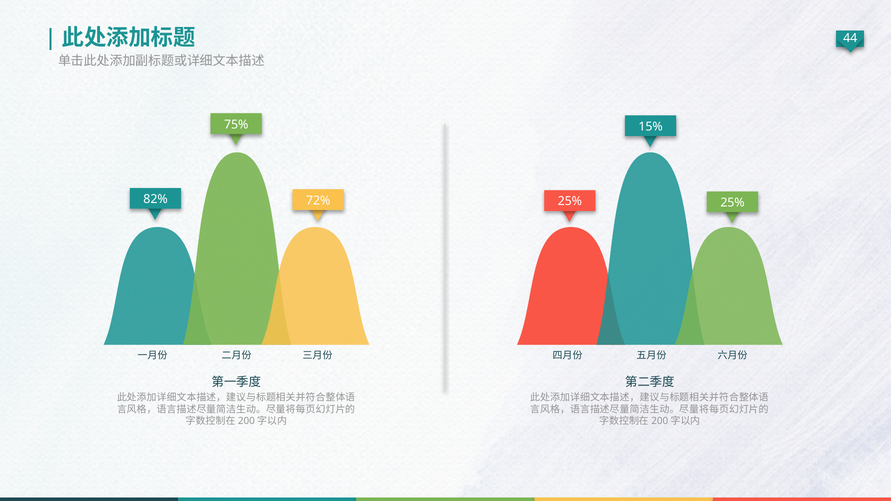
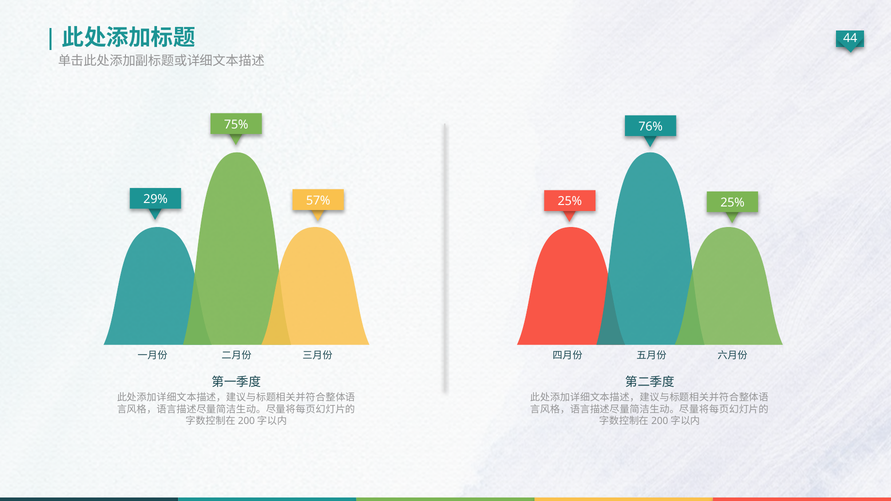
15%: 15% -> 76%
82%: 82% -> 29%
72%: 72% -> 57%
